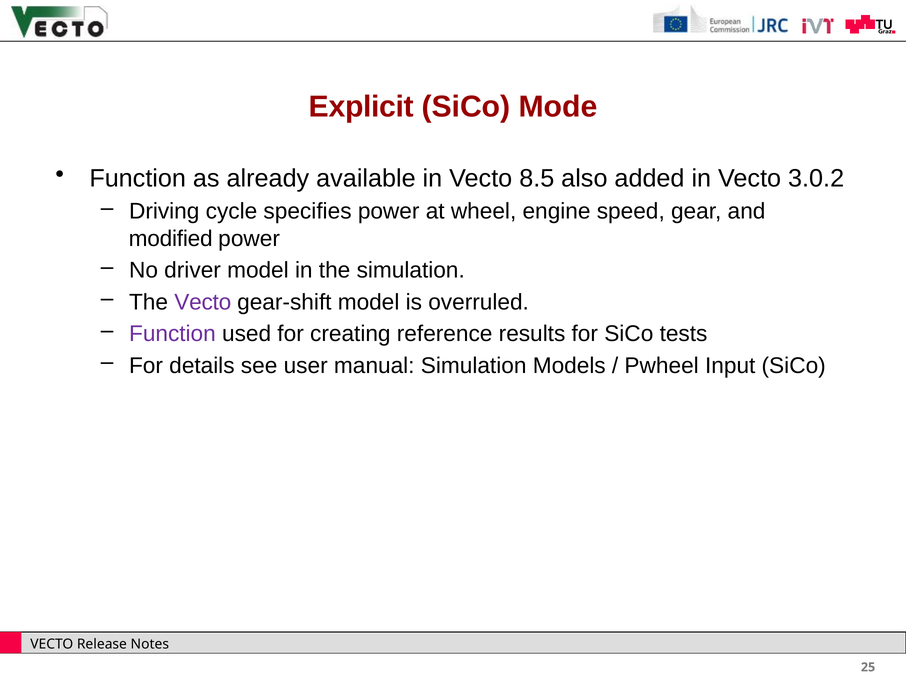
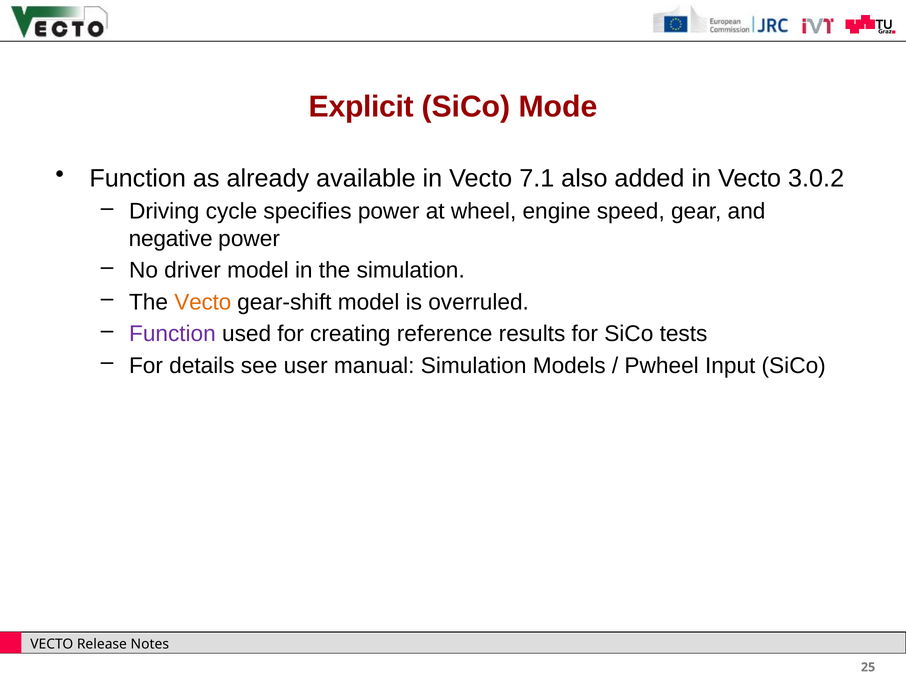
8.5: 8.5 -> 7.1
modified: modified -> negative
Vecto at (203, 302) colour: purple -> orange
